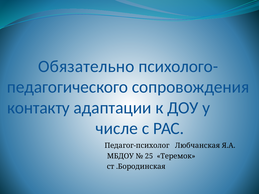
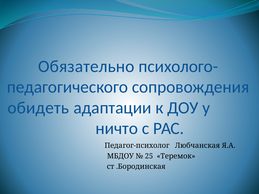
контакту: контакту -> обидеть
числе: числе -> ничто
